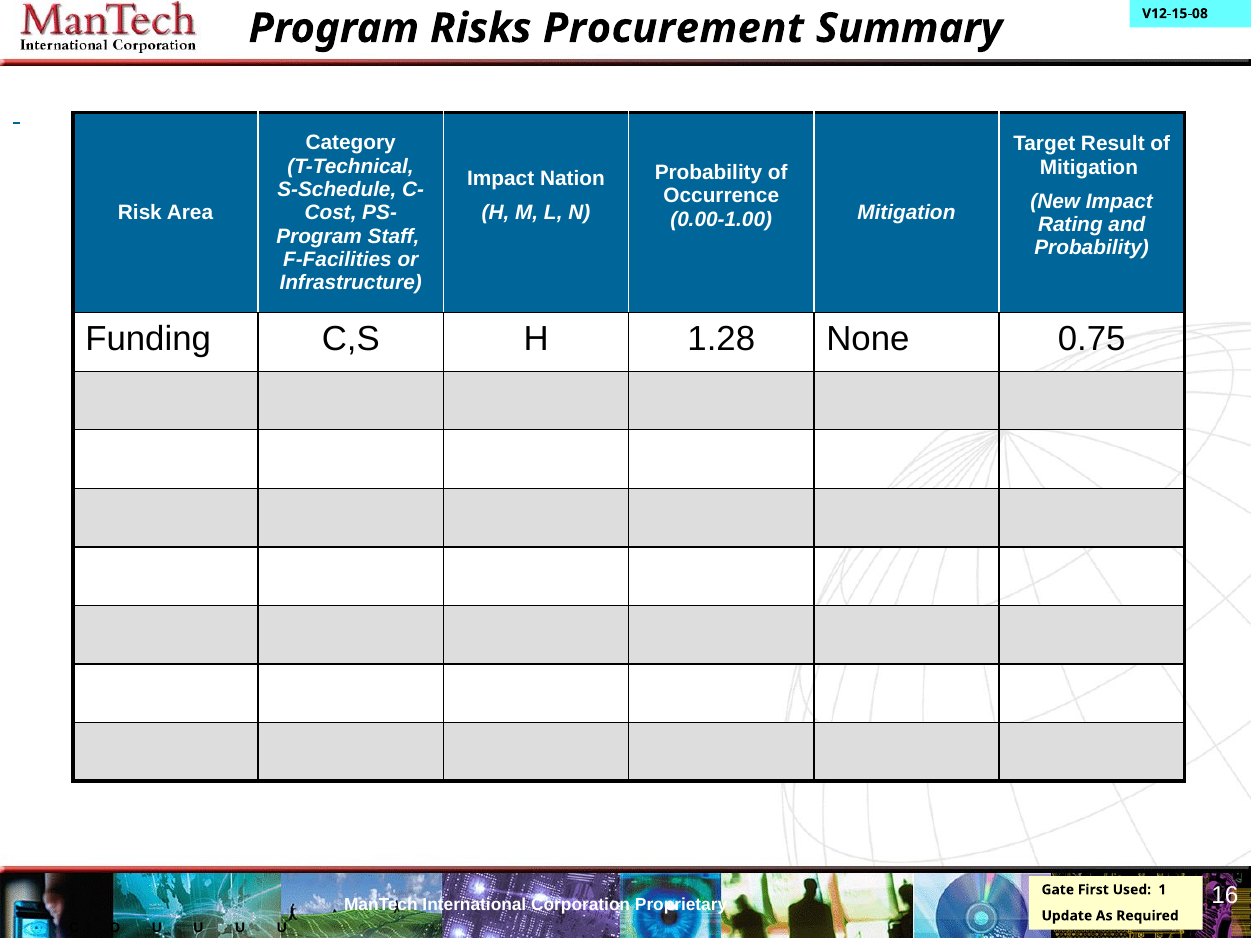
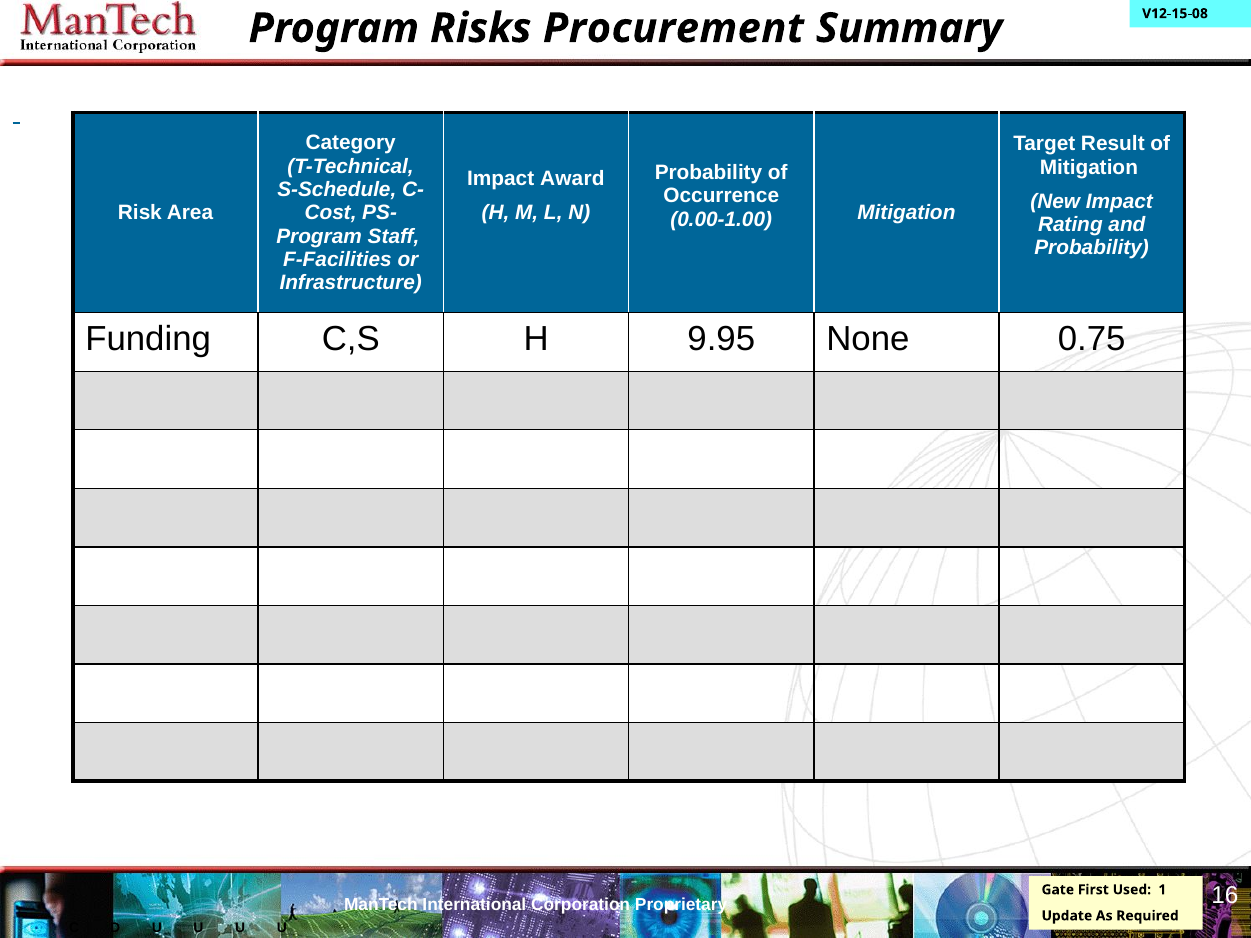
Nation: Nation -> Award
1.28: 1.28 -> 9.95
